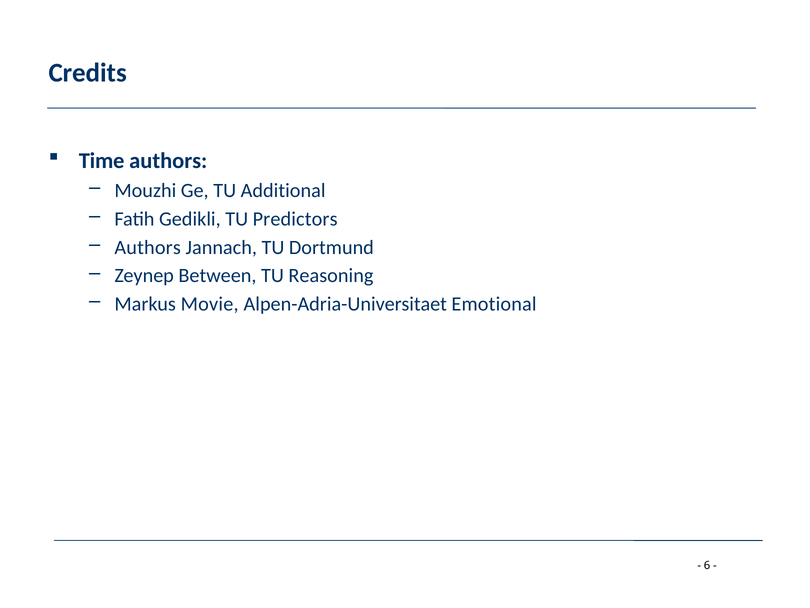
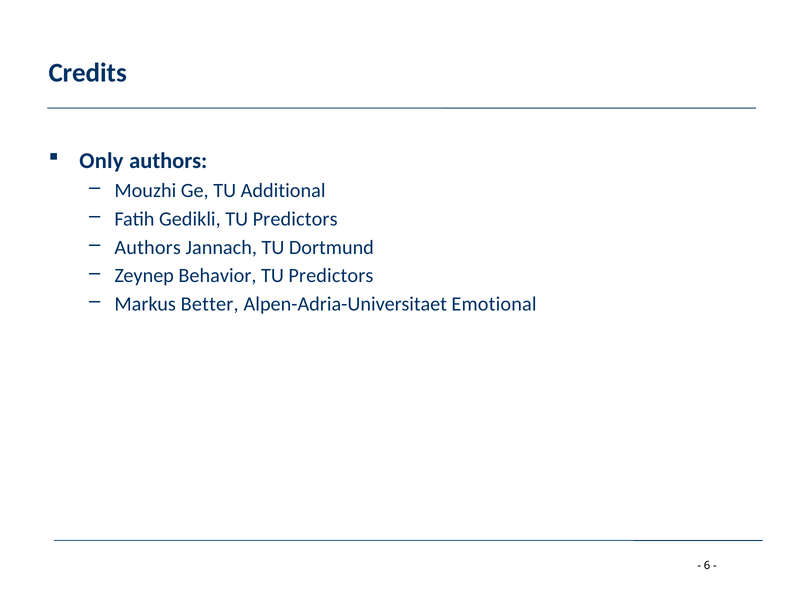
Time: Time -> Only
Between: Between -> Behavior
Reasoning at (331, 275): Reasoning -> Predictors
Movie: Movie -> Better
